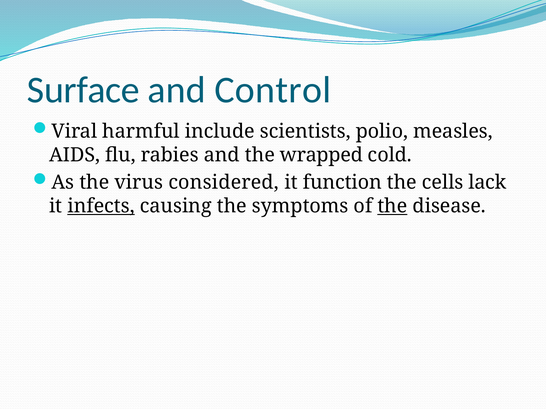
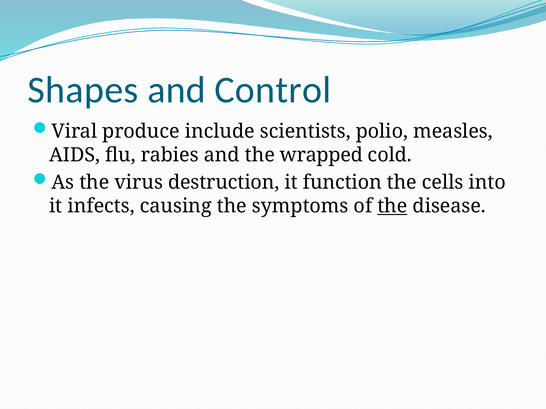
Surface: Surface -> Shapes
harmful: harmful -> produce
considered: considered -> destruction
lack: lack -> into
infects underline: present -> none
